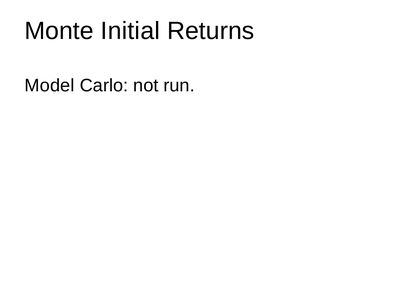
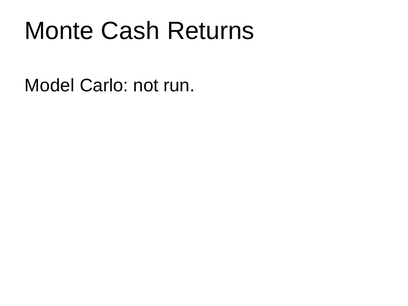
Initial: Initial -> Cash
